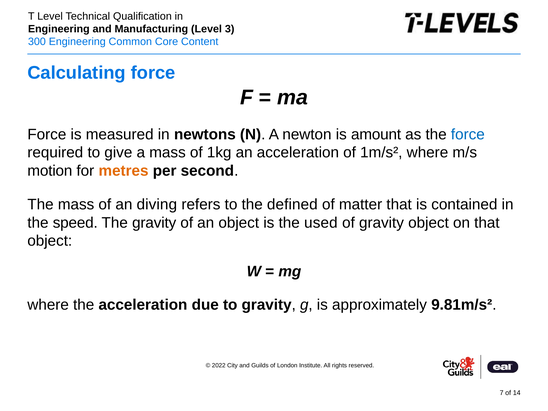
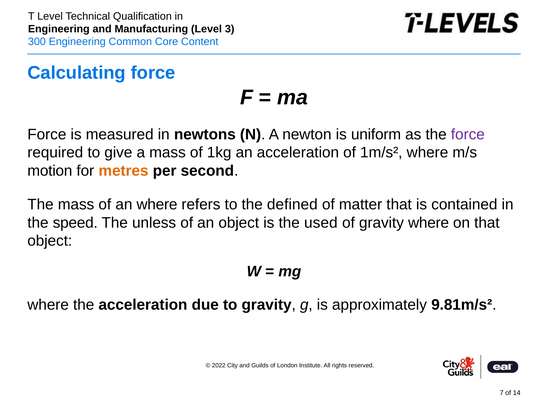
amount: amount -> uniform
force at (468, 134) colour: blue -> purple
an diving: diving -> where
The gravity: gravity -> unless
gravity object: object -> where
